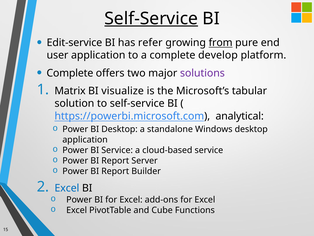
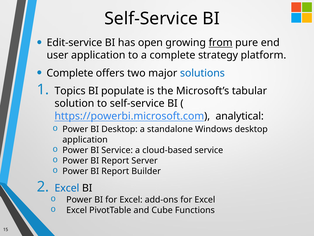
Self-Service at (151, 18) underline: present -> none
refer: refer -> open
develop: develop -> strategy
solutions colour: purple -> blue
Matrix: Matrix -> Topics
visualize: visualize -> populate
